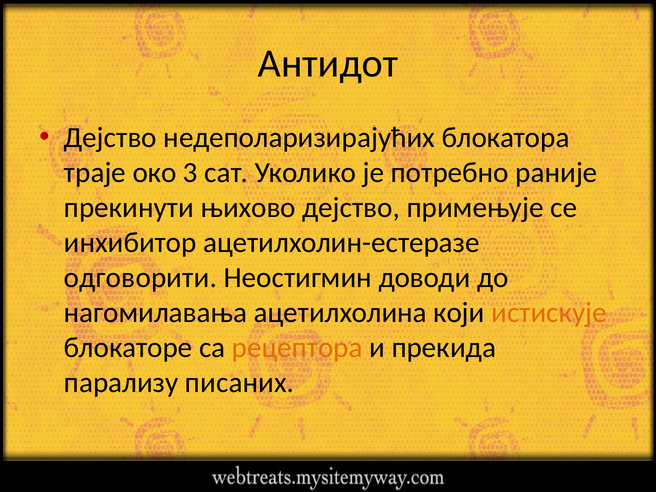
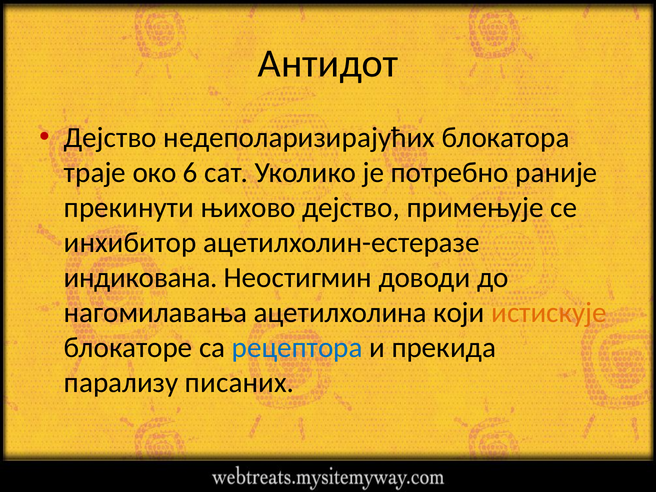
3: 3 -> 6
одговорити: одговорити -> индикована
рецептора colour: orange -> blue
